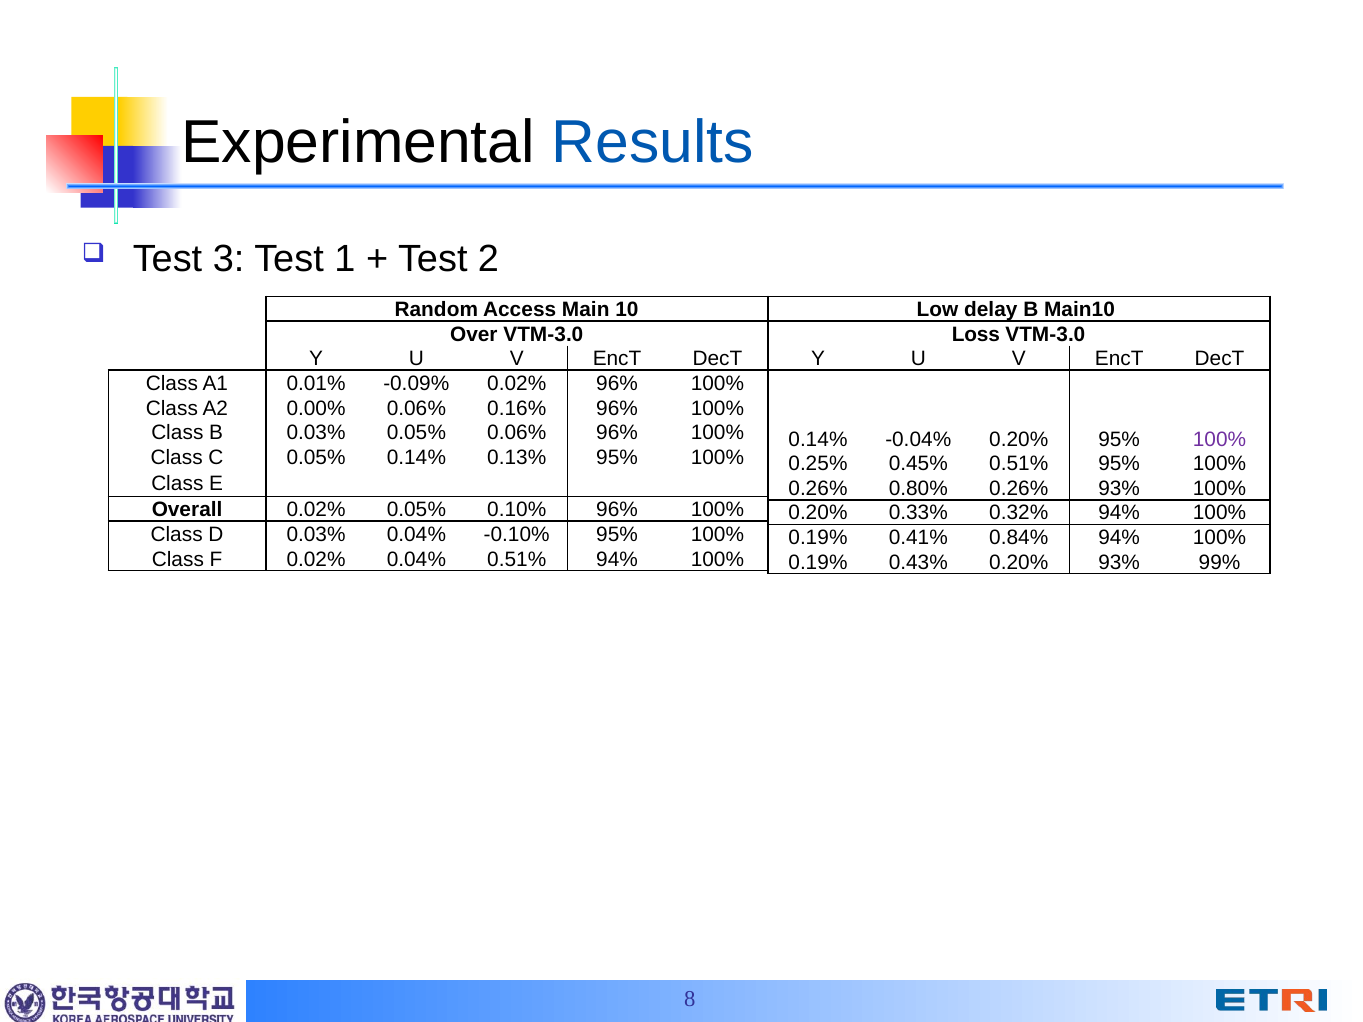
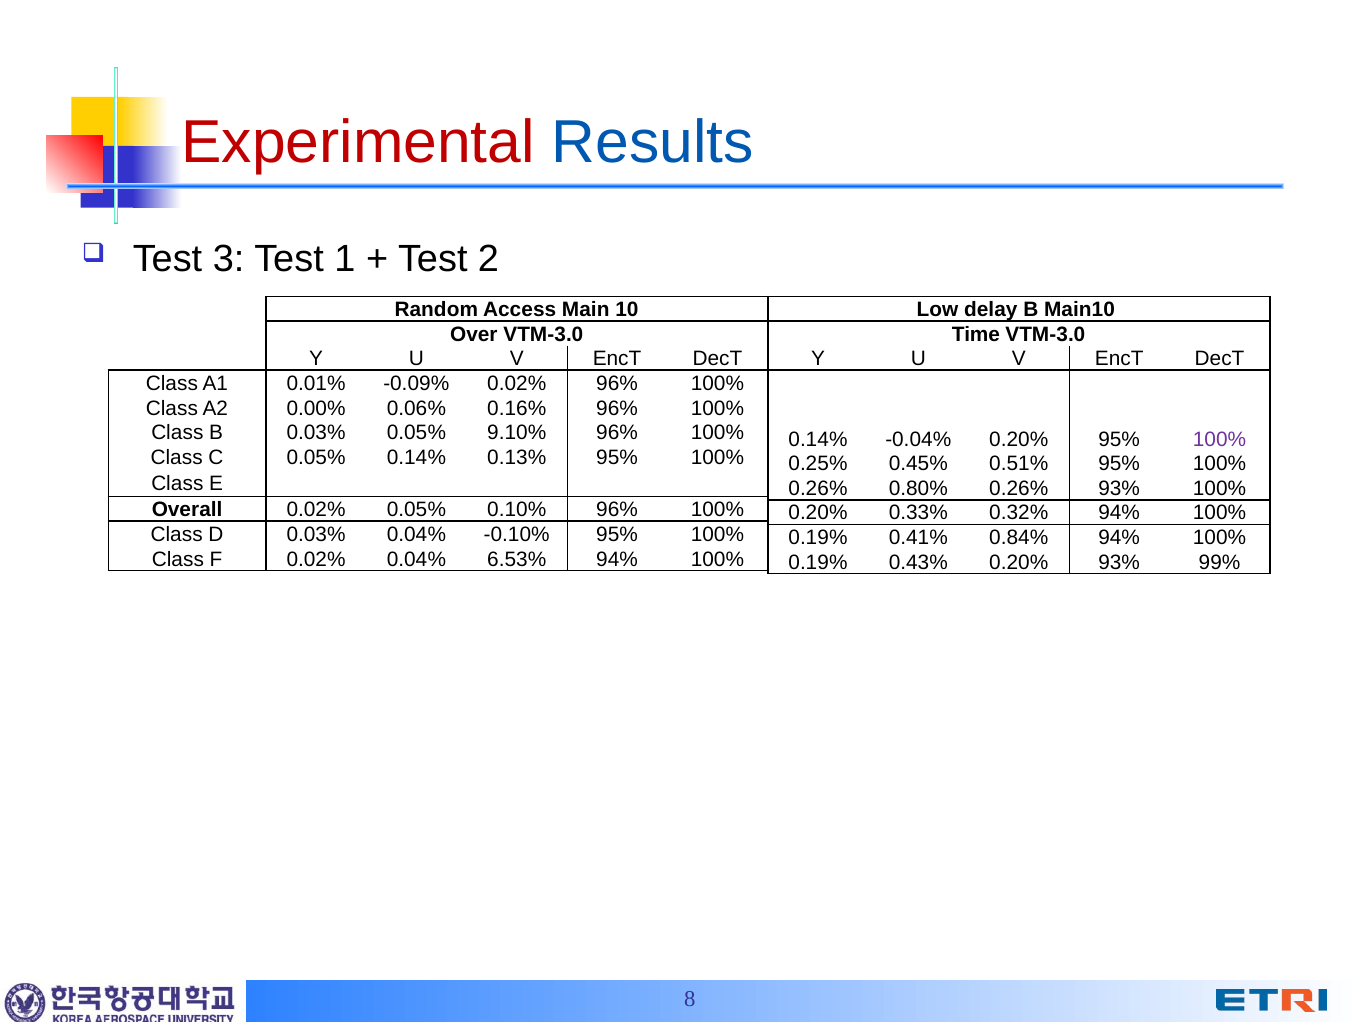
Experimental colour: black -> red
Loss: Loss -> Time
0.05% 0.06%: 0.06% -> 9.10%
0.04% 0.51%: 0.51% -> 6.53%
